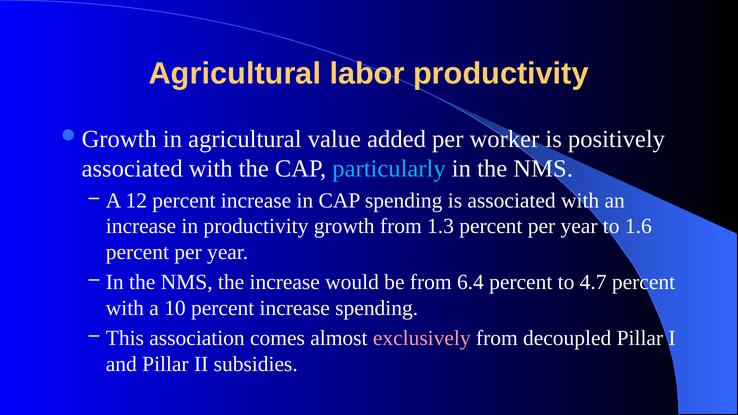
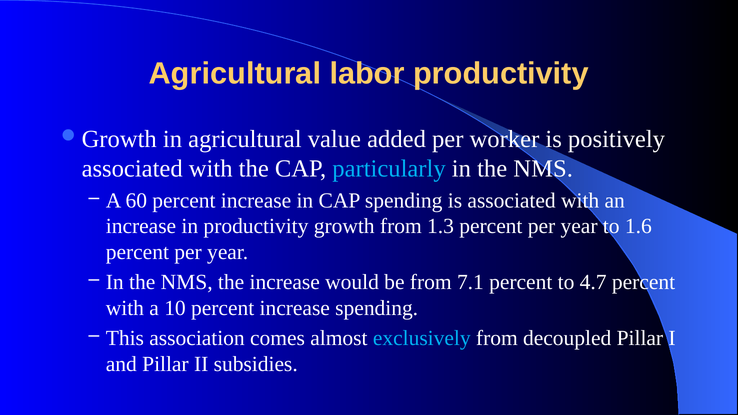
12: 12 -> 60
6.4: 6.4 -> 7.1
exclusively colour: pink -> light blue
